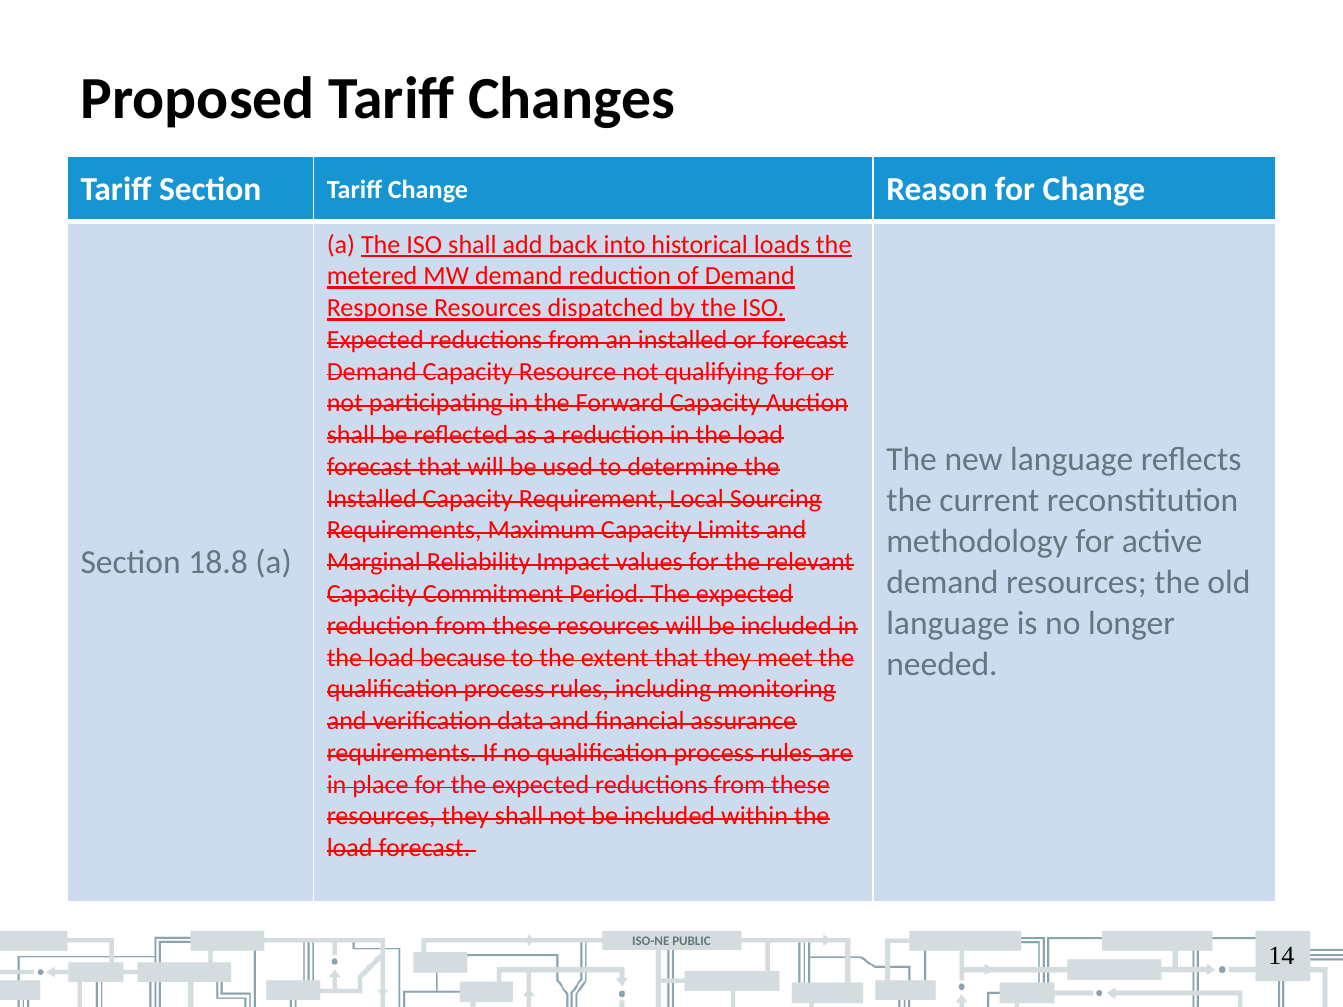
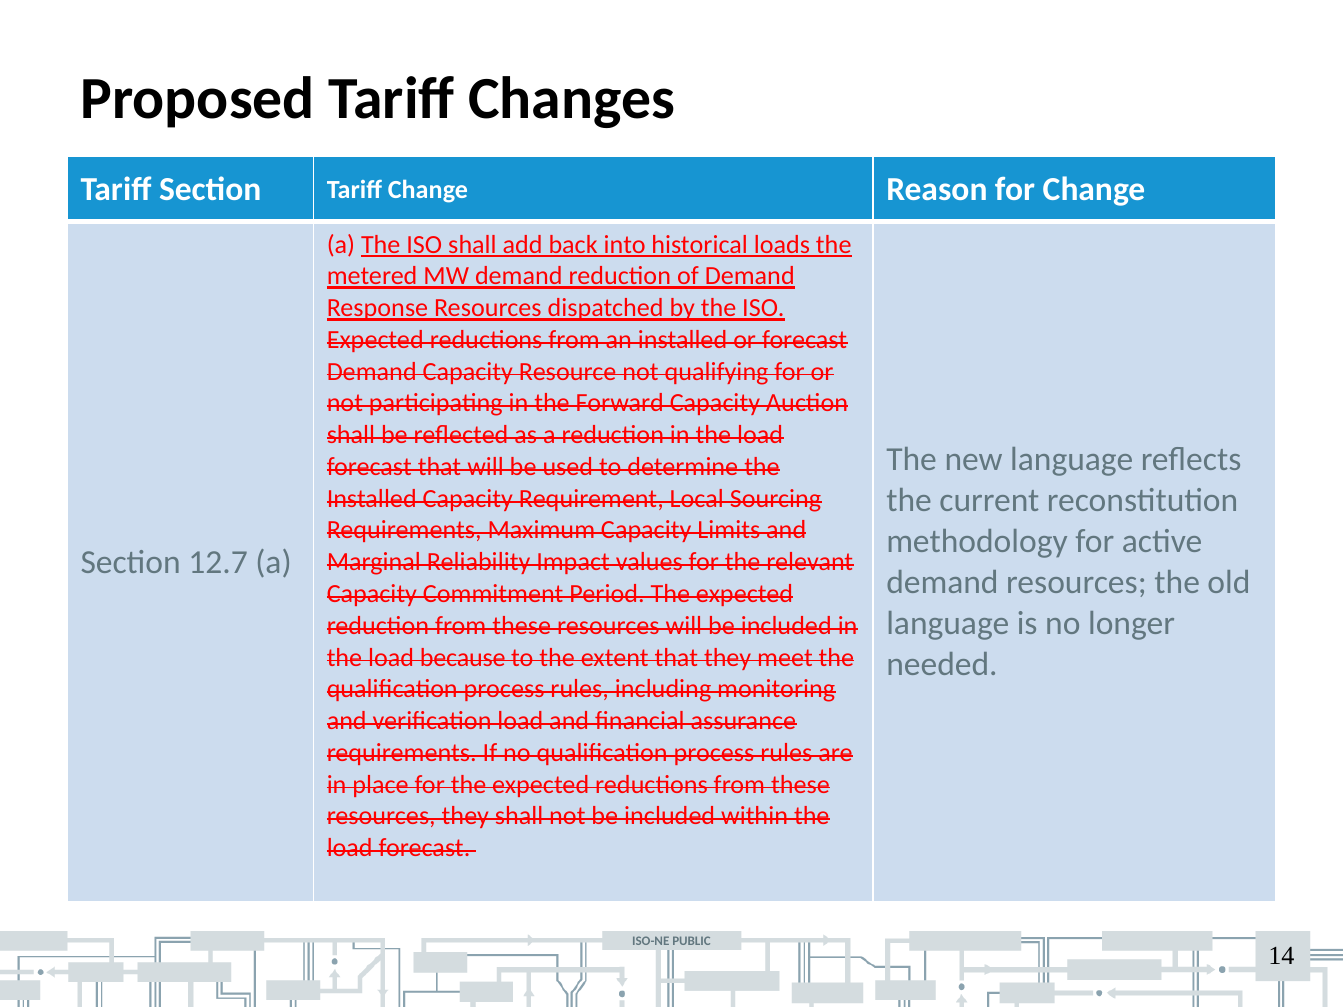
18.8: 18.8 -> 12.7
verification data: data -> load
